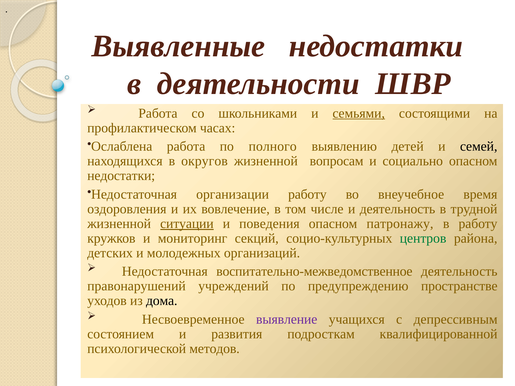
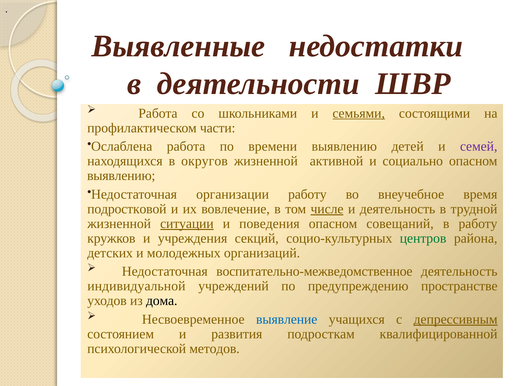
часах: часах -> части
полного: полного -> времени
семей colour: black -> purple
вопросам: вопросам -> активной
недостатки at (121, 176): недостатки -> выявлению
оздоровления: оздоровления -> подростковой
числе underline: none -> present
патронажу: патронажу -> совещаний
мониторинг: мониторинг -> учреждения
правонарушений: правонарушений -> индивидуальной
выявление colour: purple -> blue
депрессивным underline: none -> present
